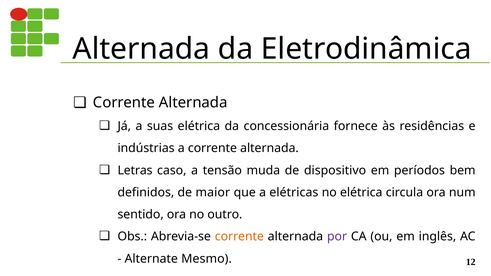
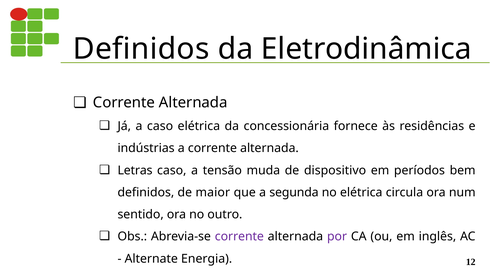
Alternada at (141, 49): Alternada -> Definidos
a suas: suas -> caso
elétricas: elétricas -> segunda
corrente at (239, 237) colour: orange -> purple
Mesmo: Mesmo -> Energia
